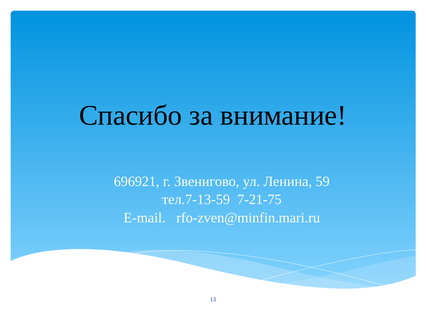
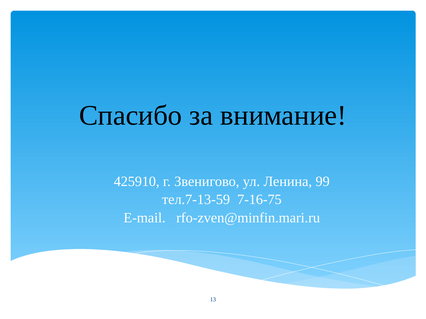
696921: 696921 -> 425910
59: 59 -> 99
7-21-75: 7-21-75 -> 7-16-75
